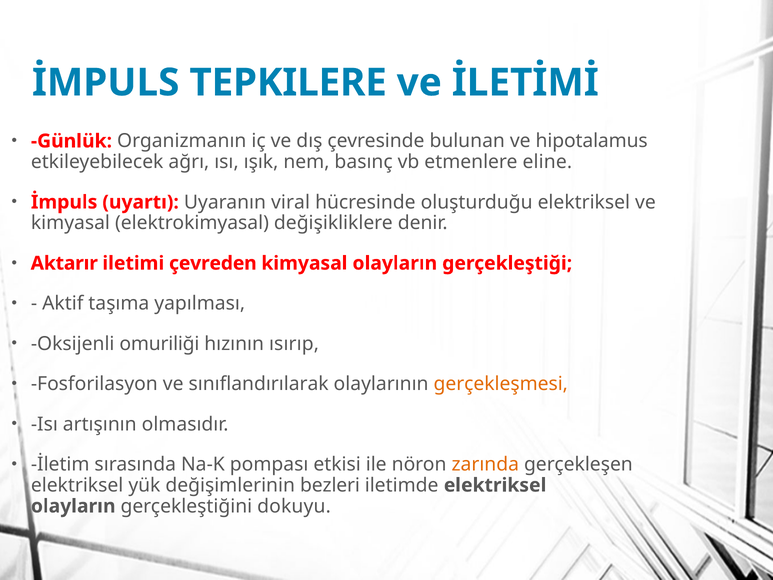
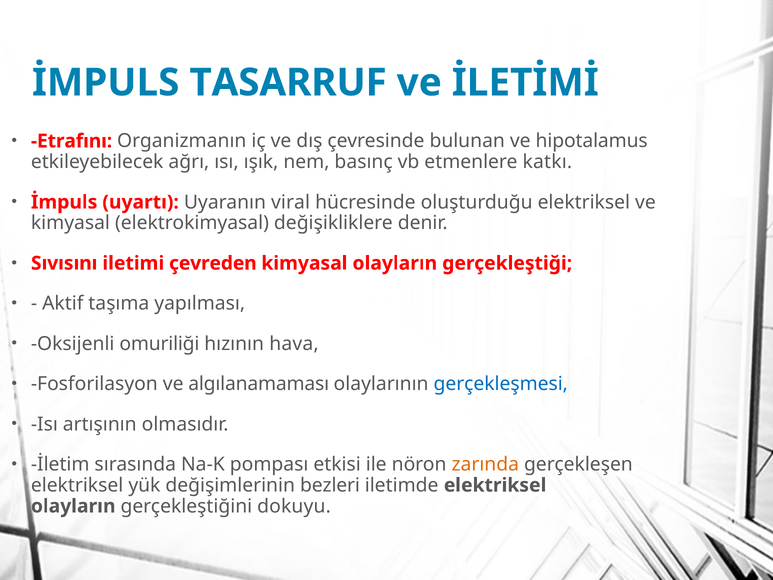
TEPKILERE: TEPKILERE -> TASARRUF
Günlük: Günlük -> Etrafını
eline: eline -> katkı
Aktarır: Aktarır -> Sıvısını
ısırıp: ısırıp -> hava
sınıflandırılarak: sınıflandırılarak -> algılanamaması
gerçekleşmesi colour: orange -> blue
